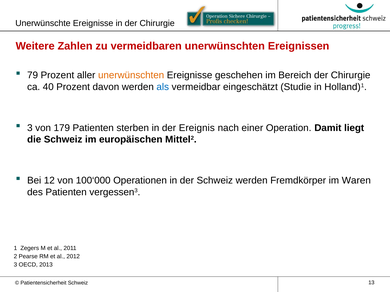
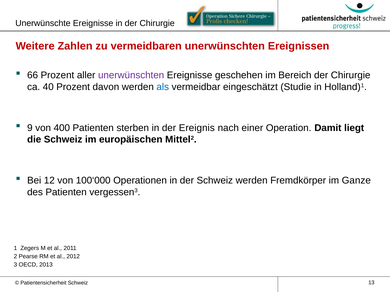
79: 79 -> 66
unerwünschten at (131, 75) colour: orange -> purple
3 at (30, 128): 3 -> 9
179: 179 -> 400
Waren: Waren -> Ganze
